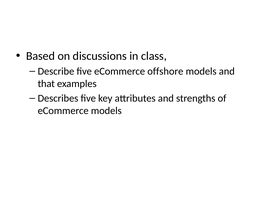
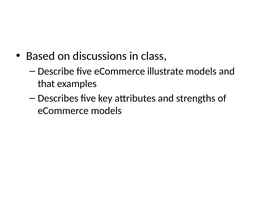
offshore: offshore -> illustrate
